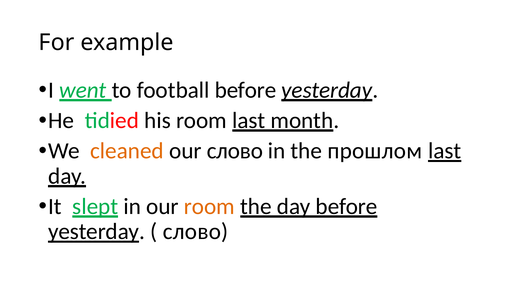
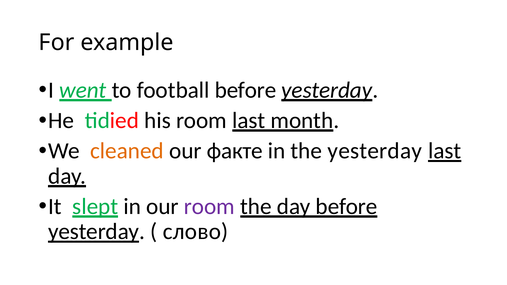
our слово: слово -> факте
the прошлом: прошлом -> yesterday
room at (209, 207) colour: orange -> purple
